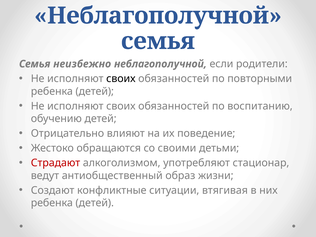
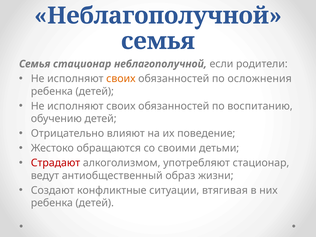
Семья неизбежно: неизбежно -> стационар
своих at (121, 79) colour: black -> orange
повторными: повторными -> осложнения
